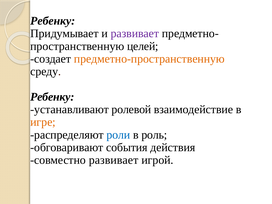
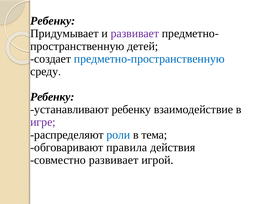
целей: целей -> детей
предметно-пространственную colour: orange -> blue
устанавливают ролевой: ролевой -> ребенку
игре colour: orange -> purple
роль: роль -> тема
события: события -> правила
